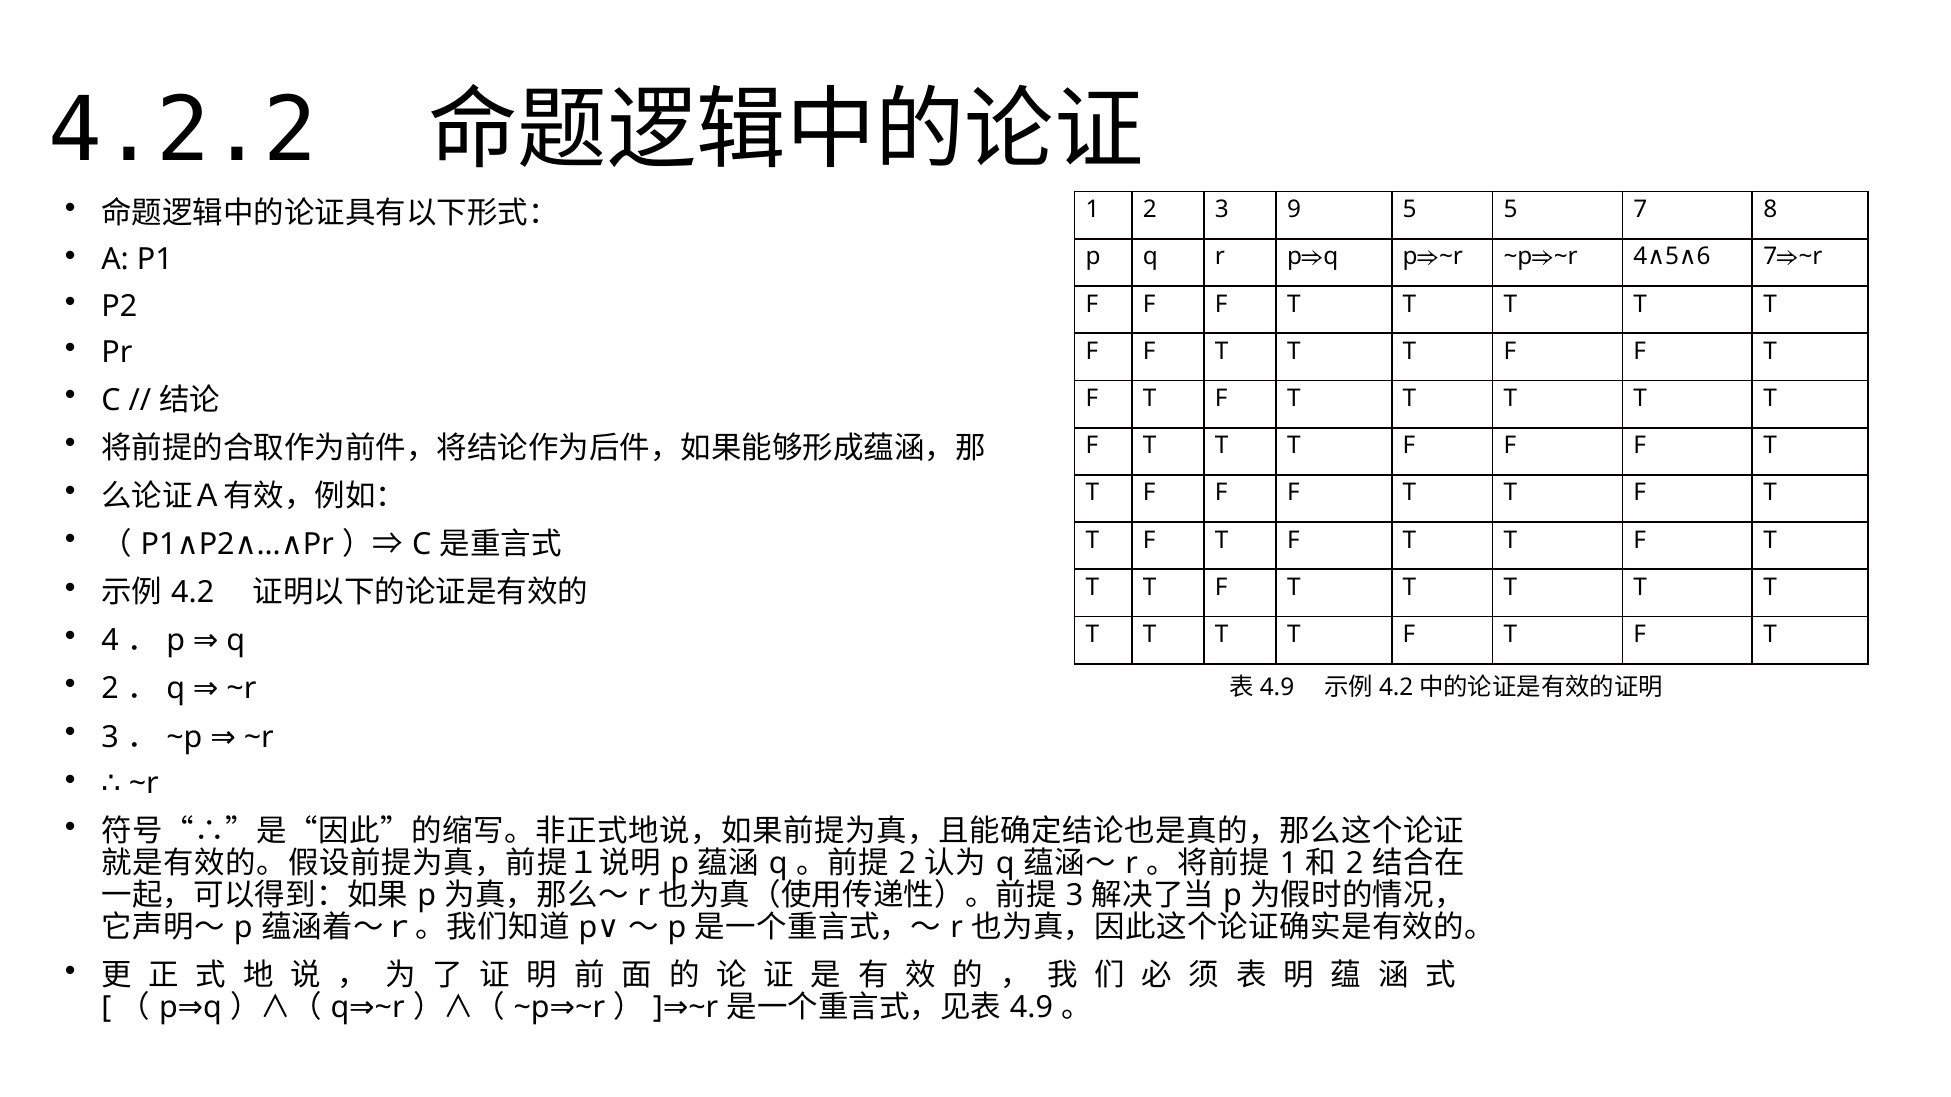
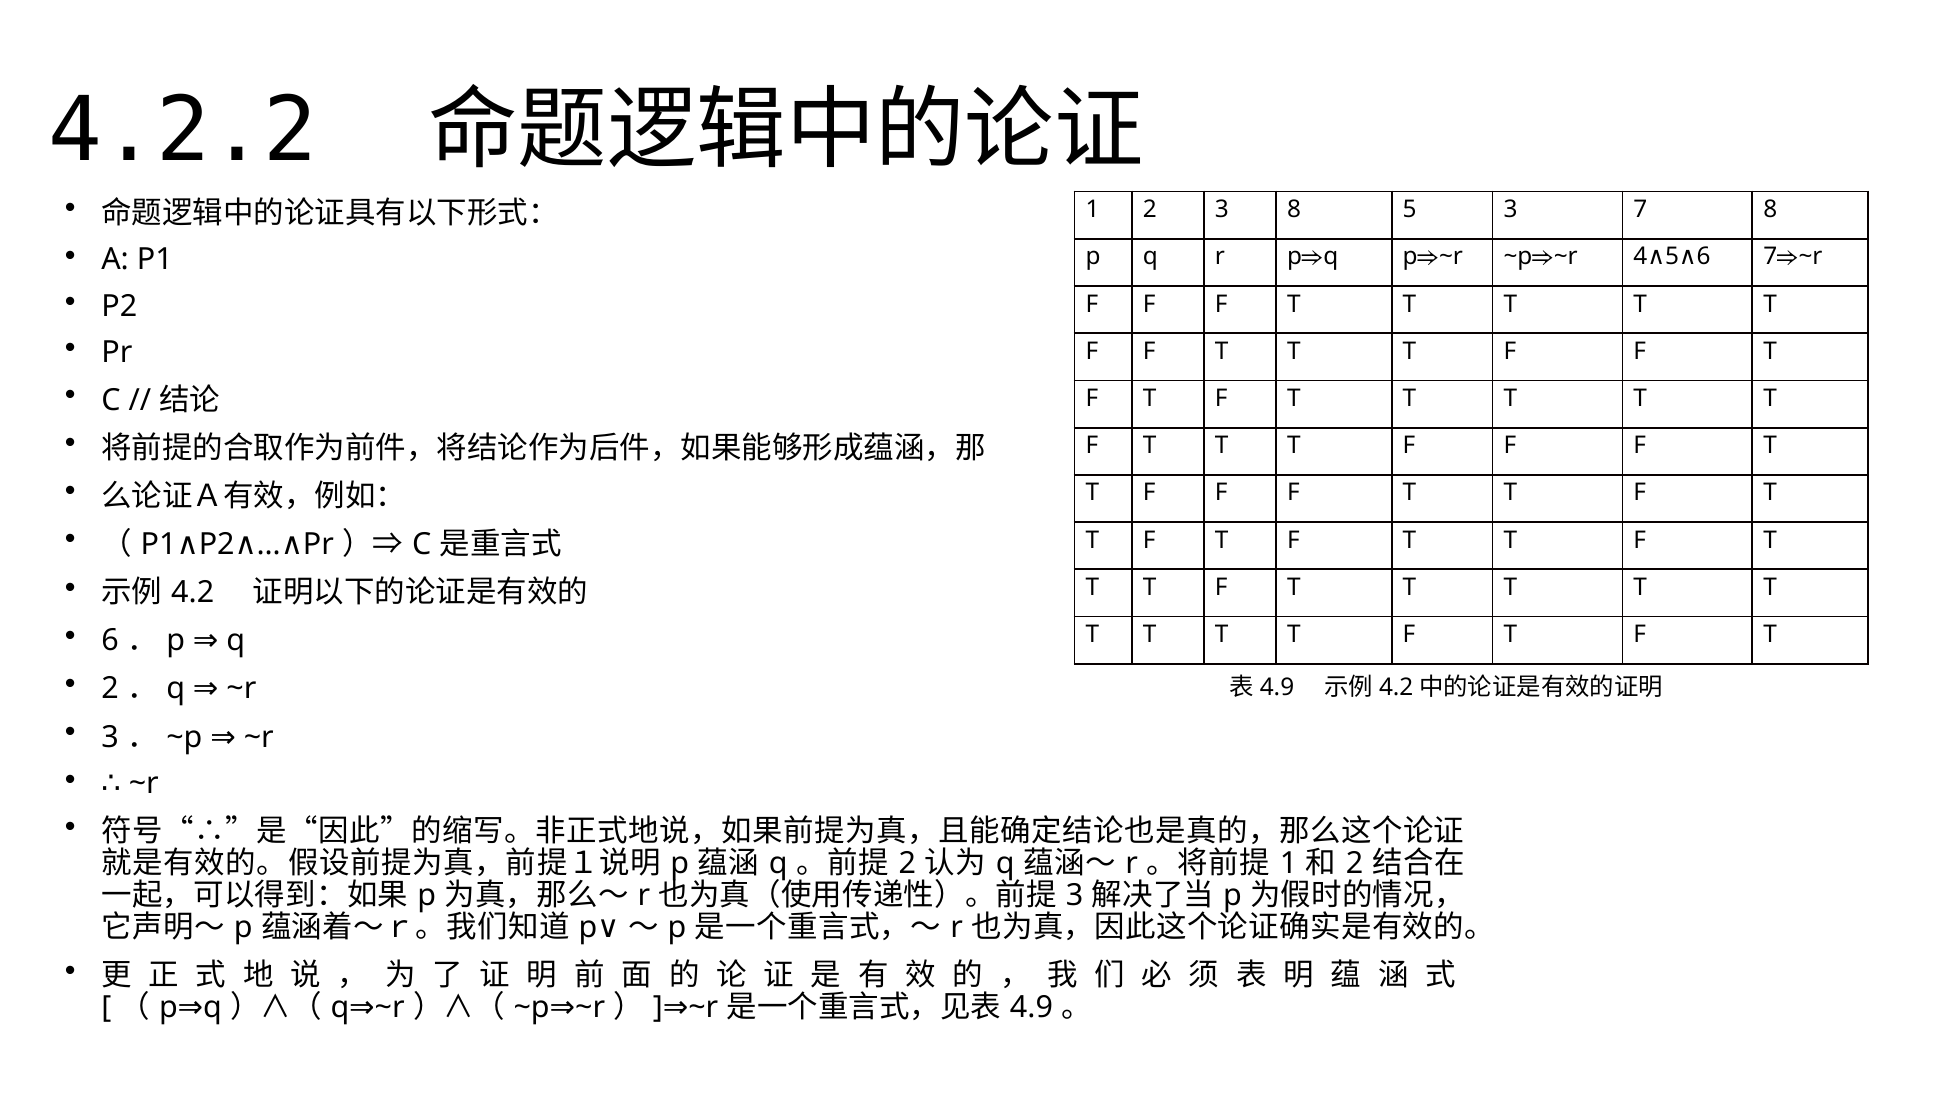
3 9: 9 -> 8
5 5: 5 -> 3
4 at (110, 641): 4 -> 6
